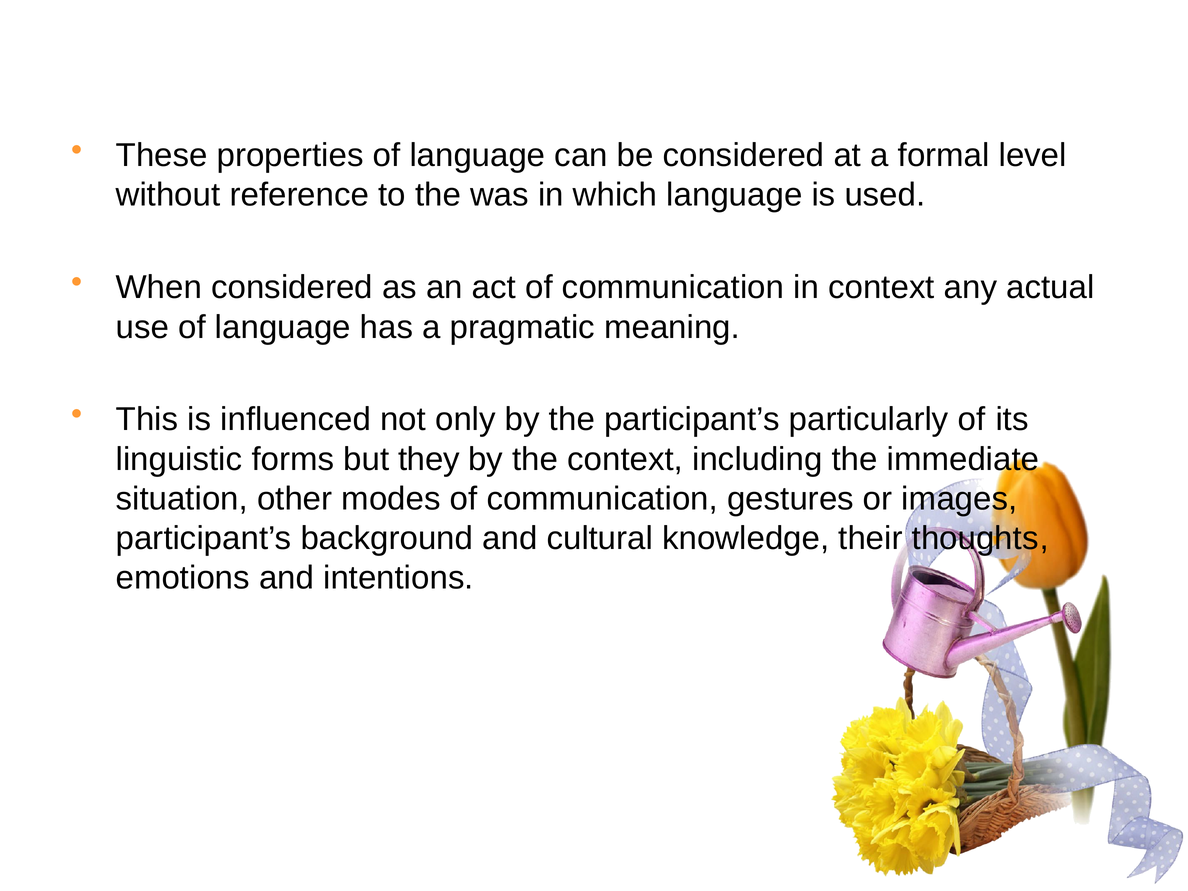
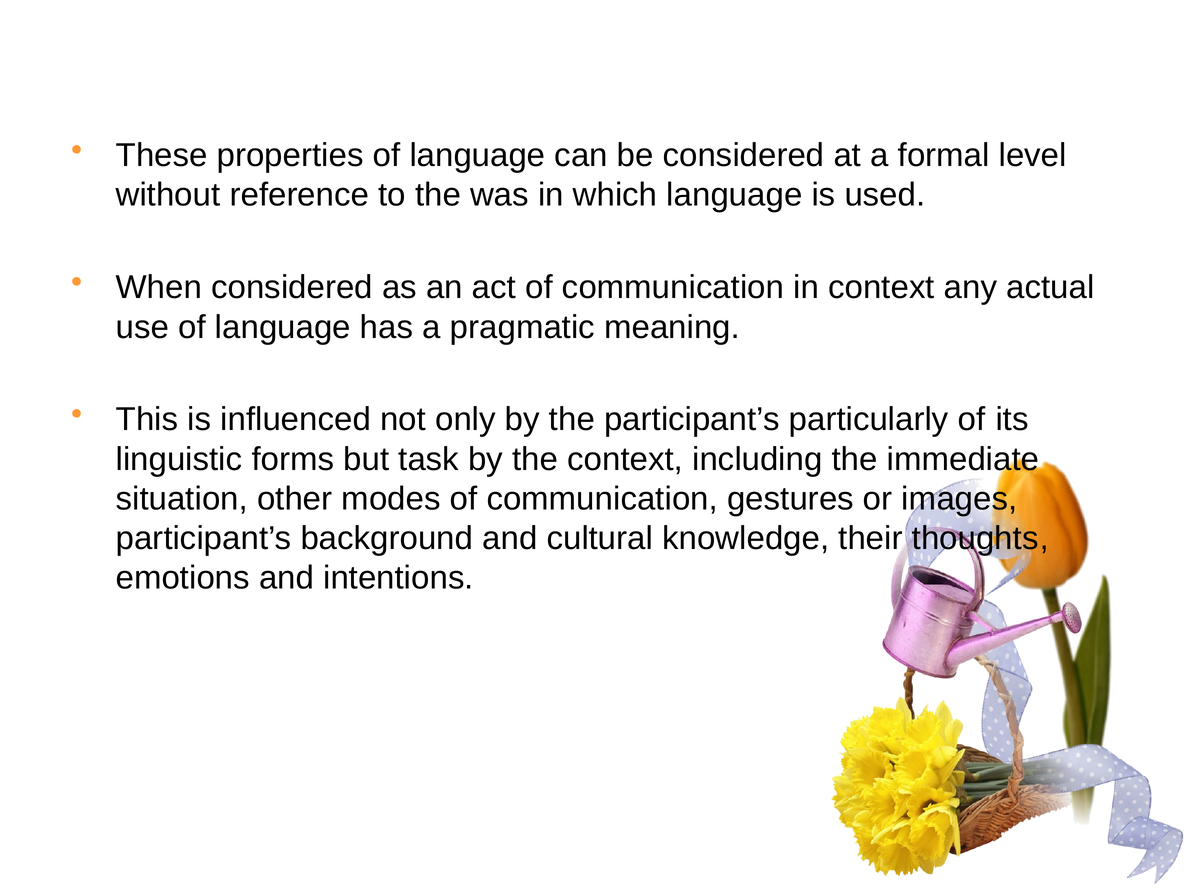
they: they -> task
